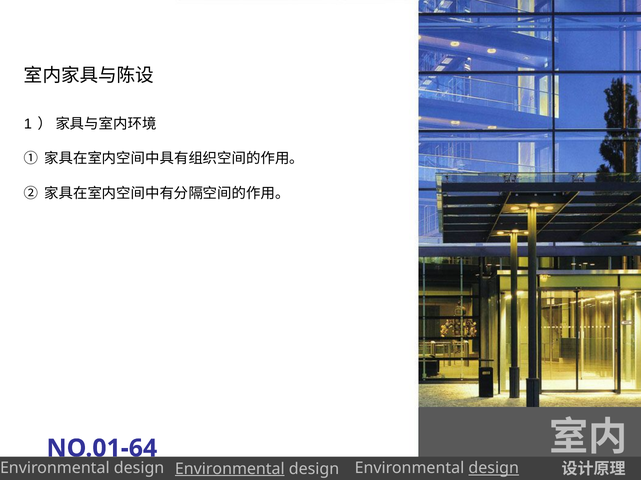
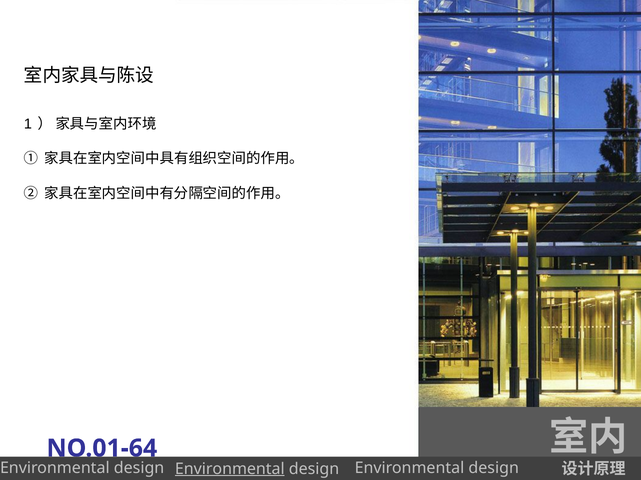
design at (494, 469) underline: present -> none
